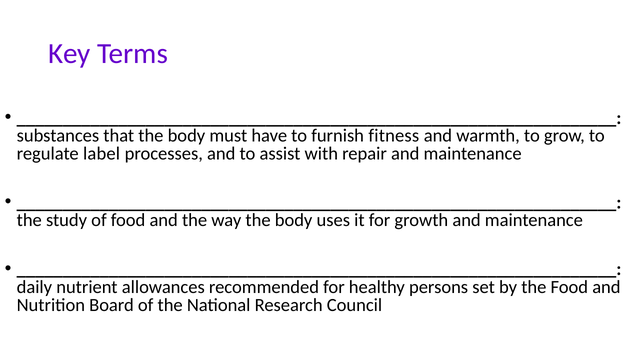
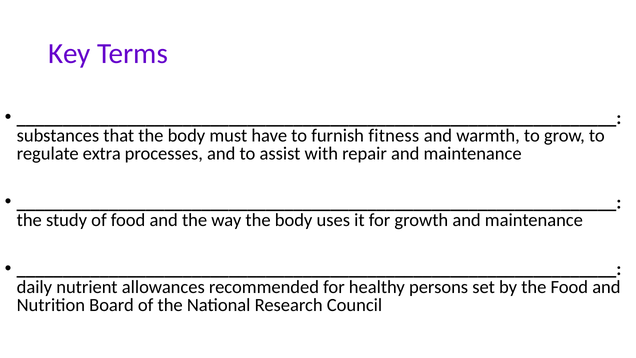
label: label -> extra
